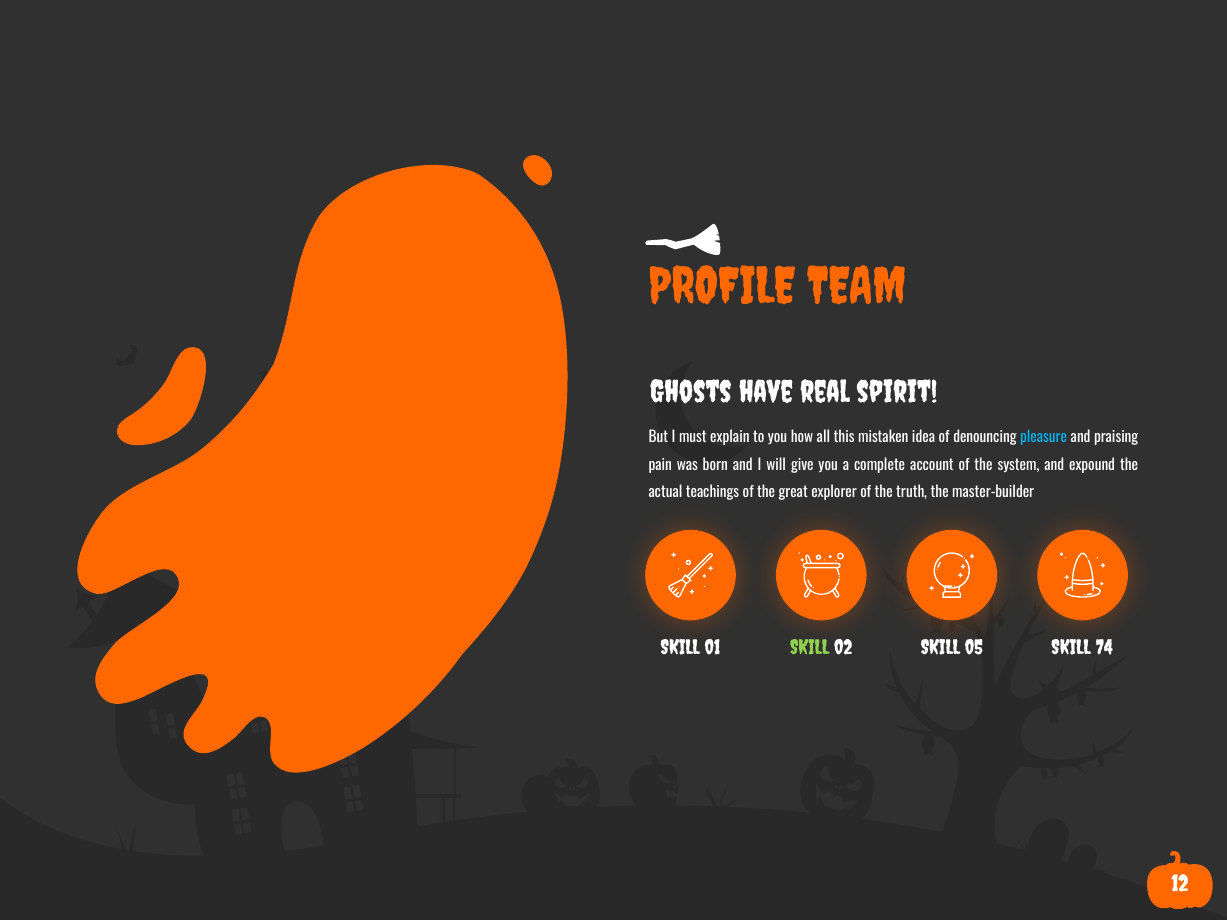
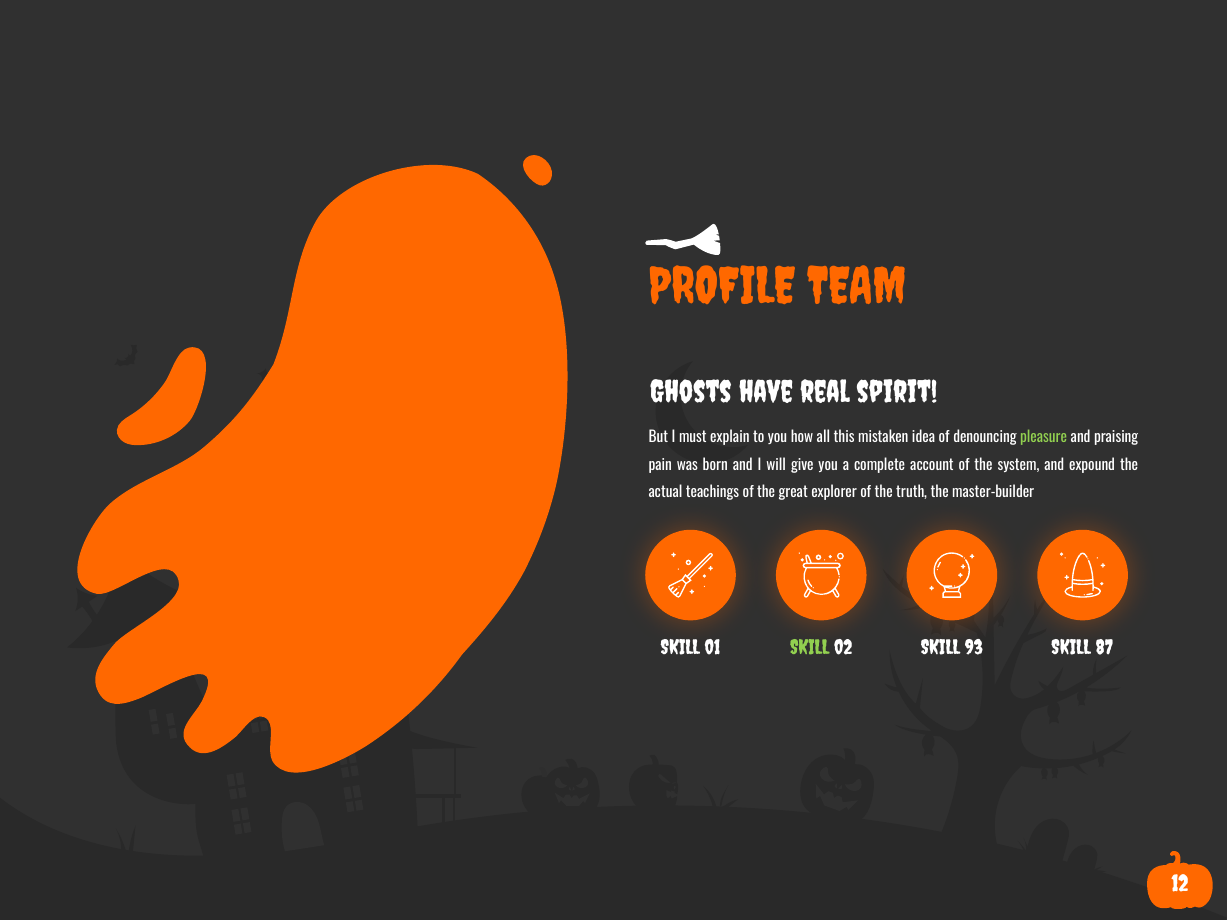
pleasure colour: light blue -> light green
05: 05 -> 93
74: 74 -> 87
